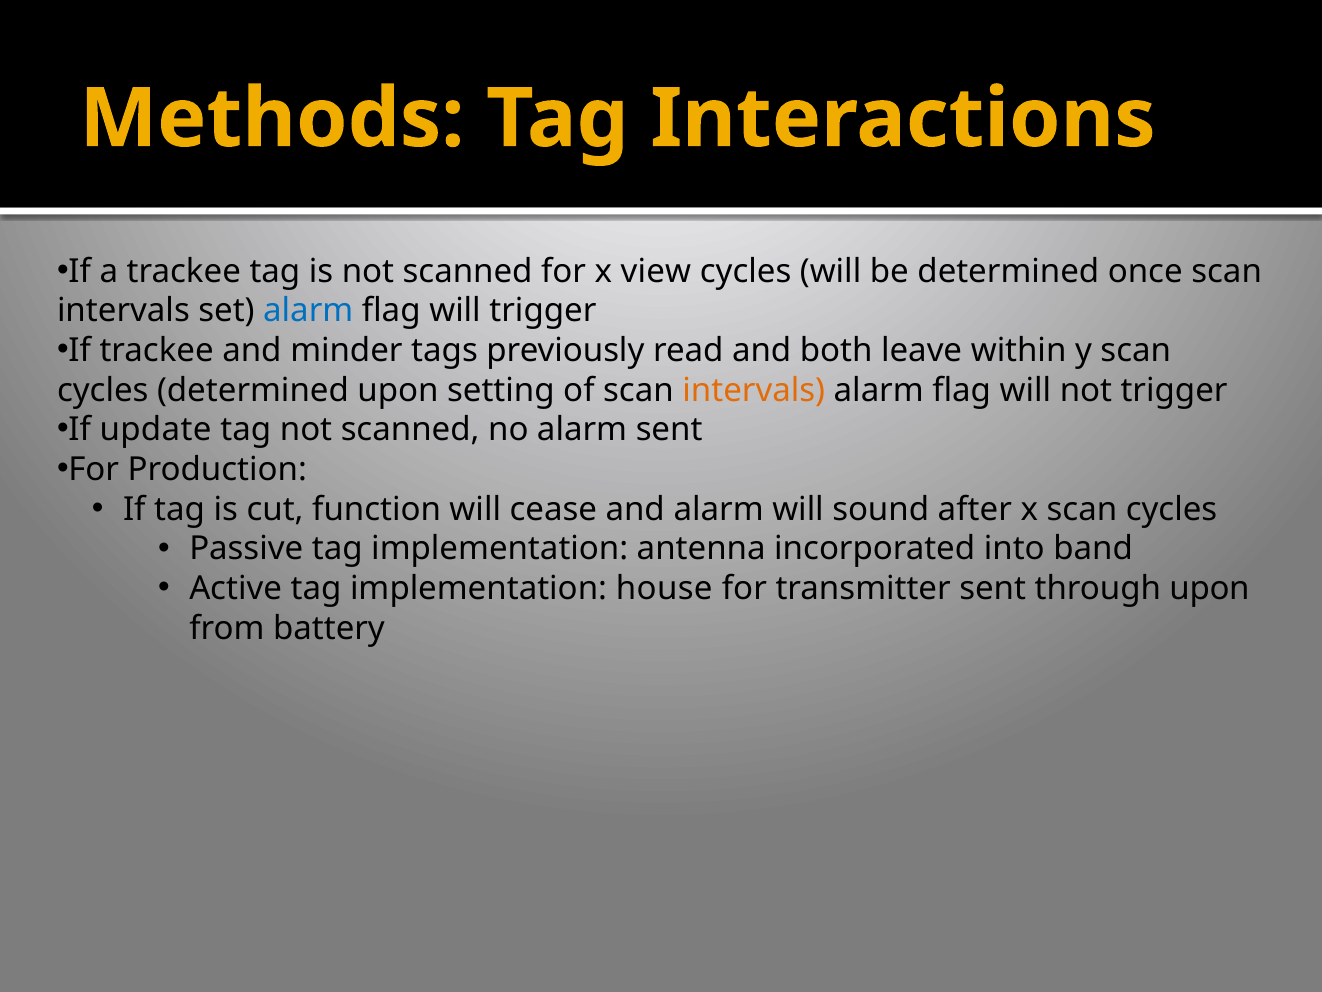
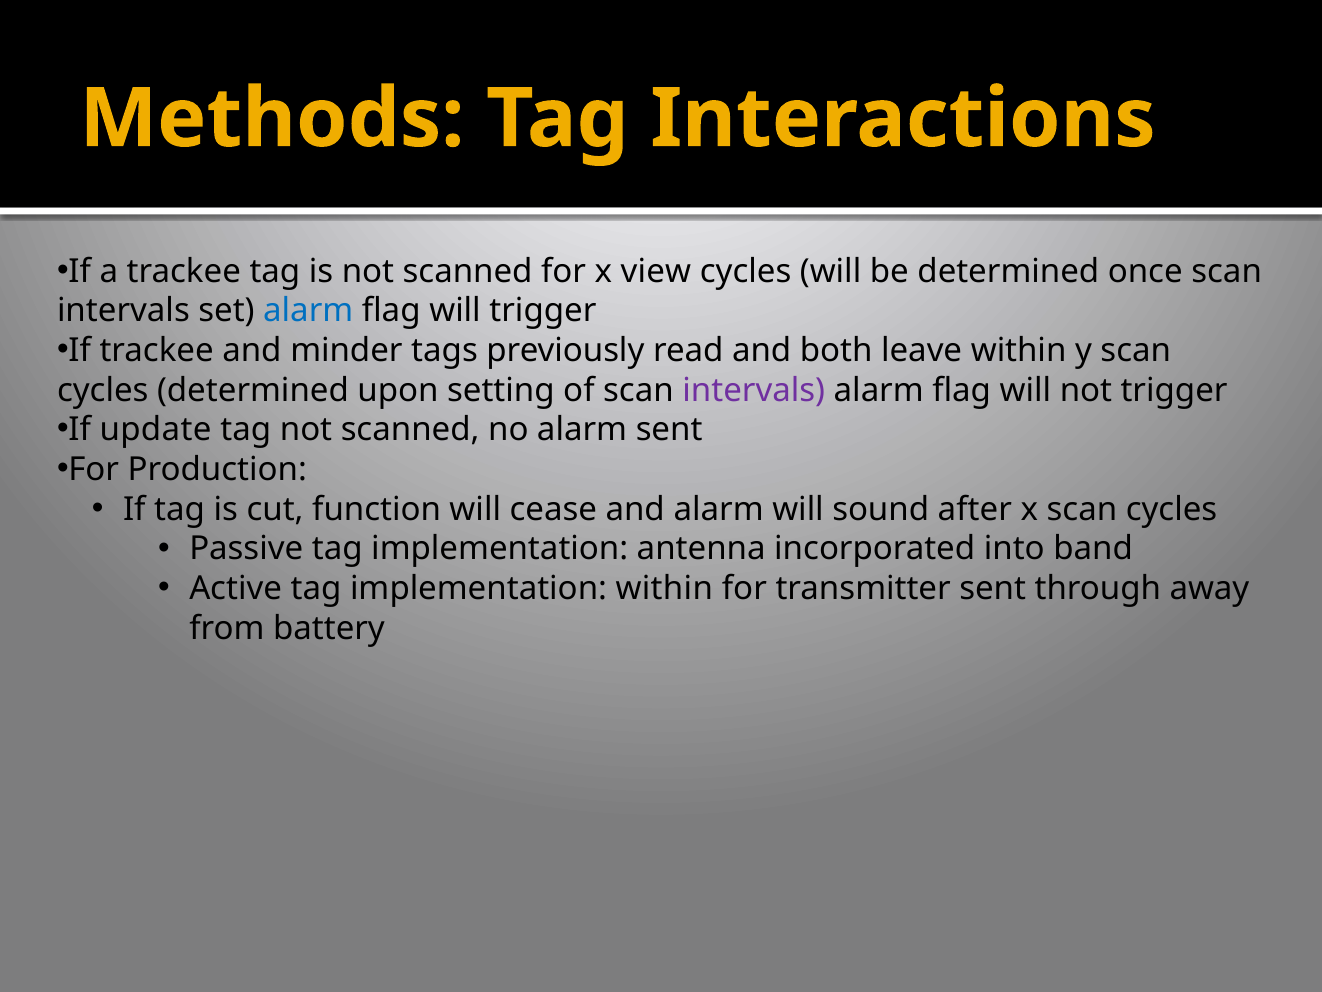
intervals at (754, 390) colour: orange -> purple
implementation house: house -> within
through upon: upon -> away
